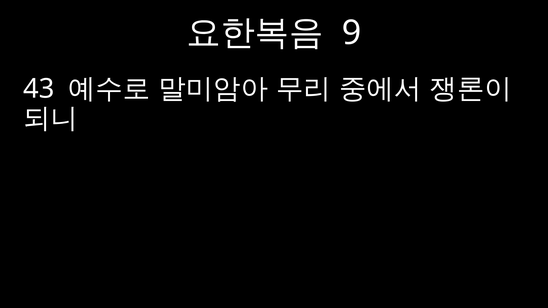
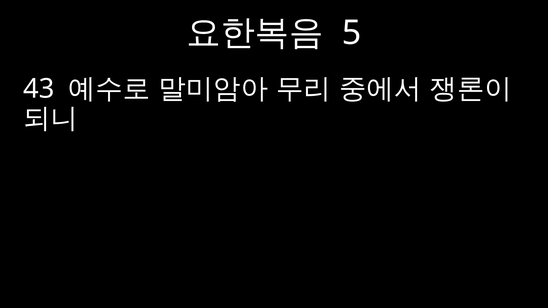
9: 9 -> 5
